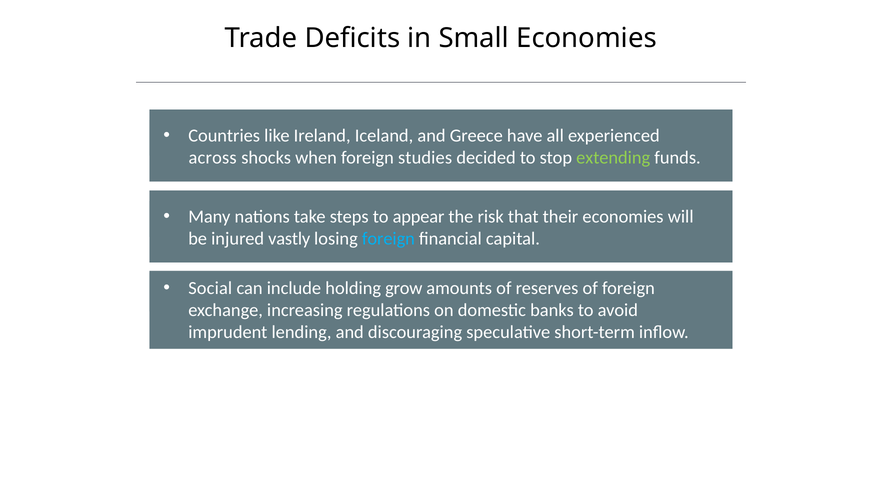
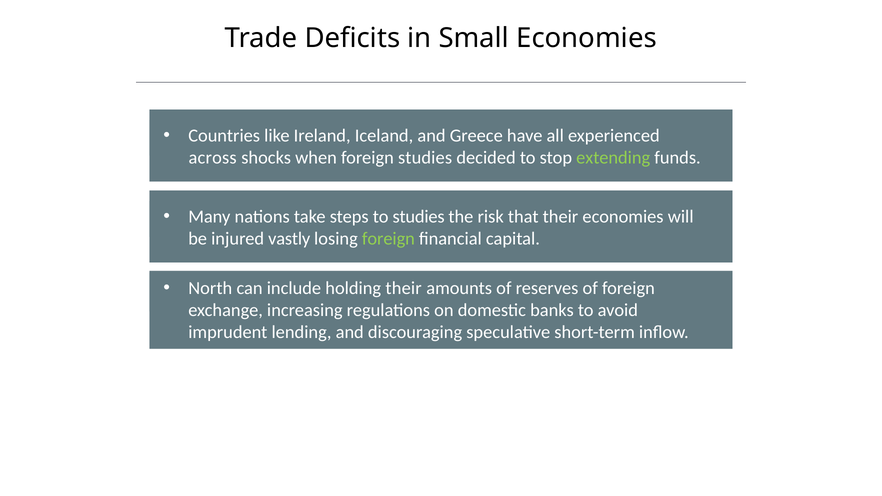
to appear: appear -> studies
foreign at (388, 239) colour: light blue -> light green
Social: Social -> North
holding grow: grow -> their
